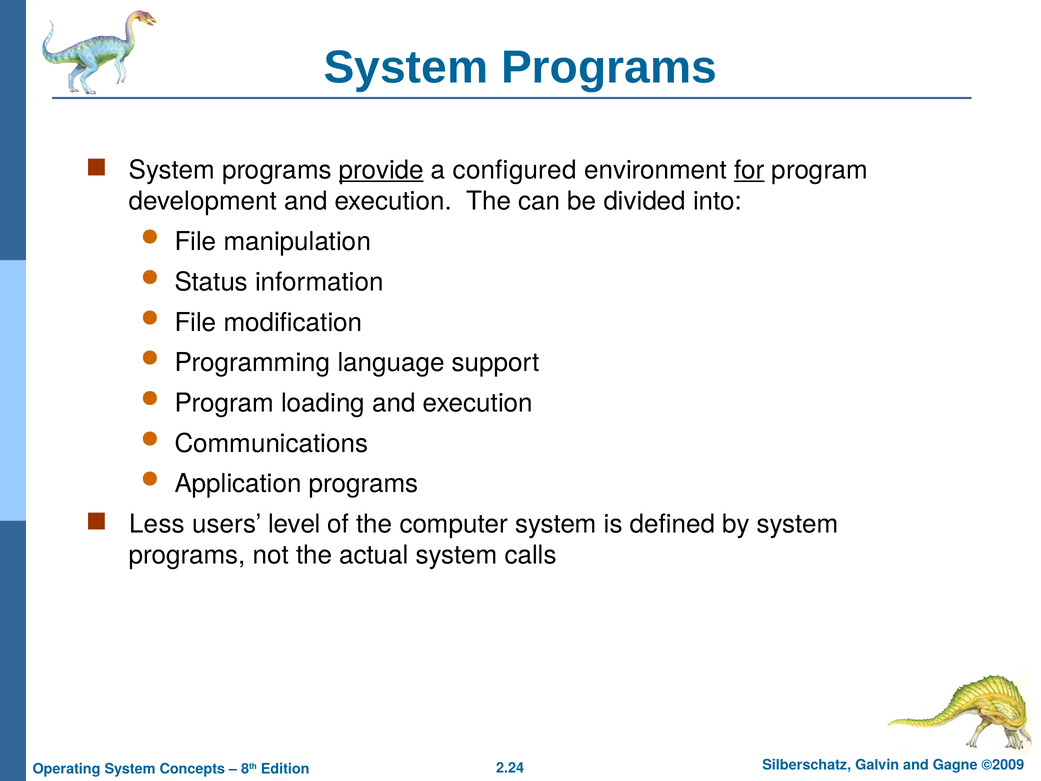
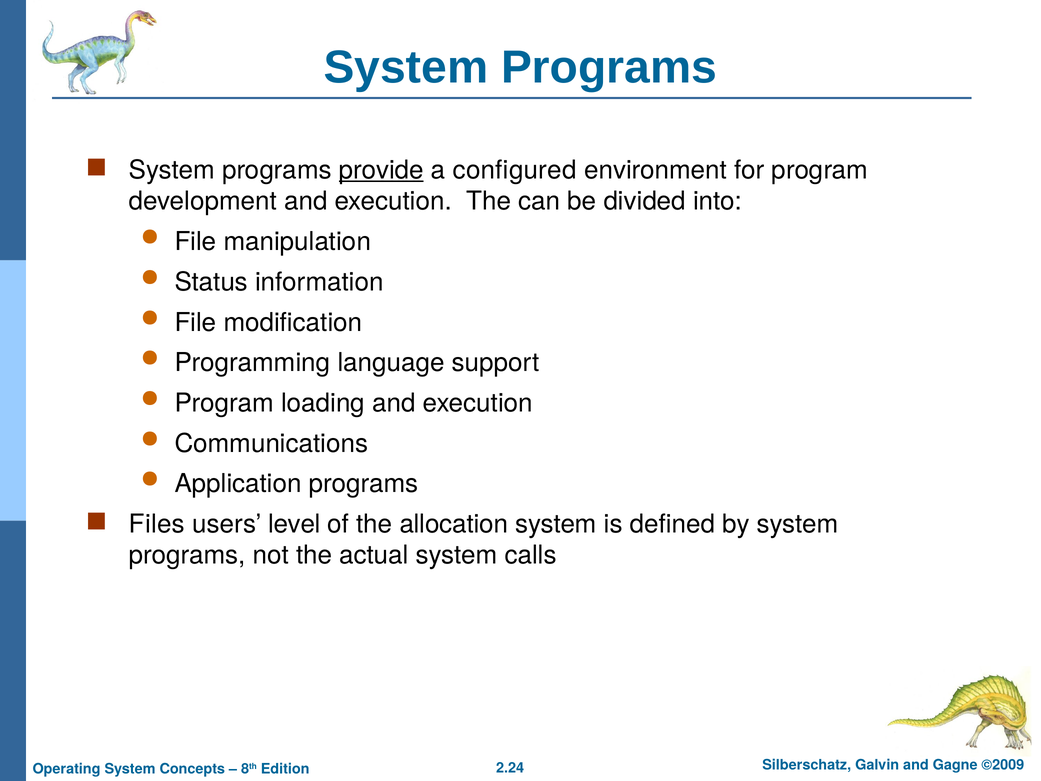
for underline: present -> none
Less: Less -> Files
computer: computer -> allocation
